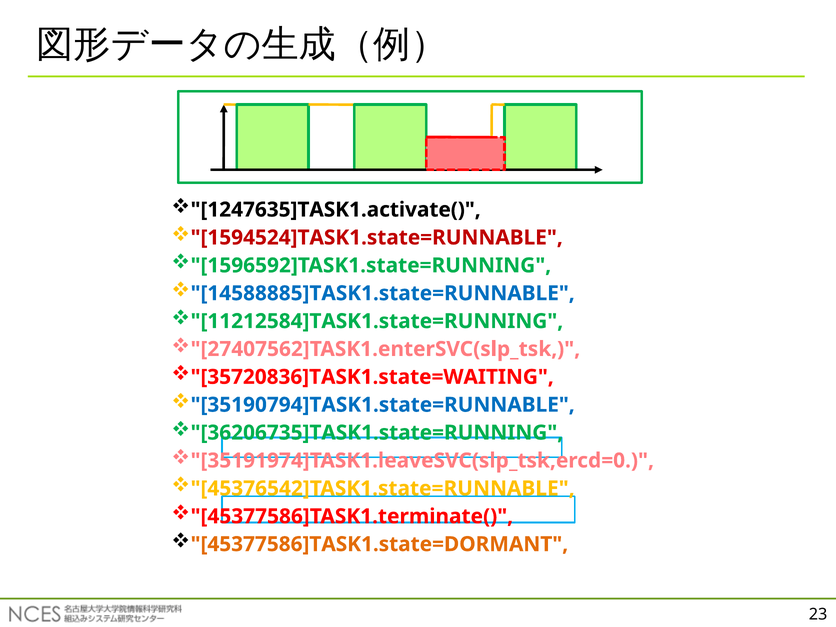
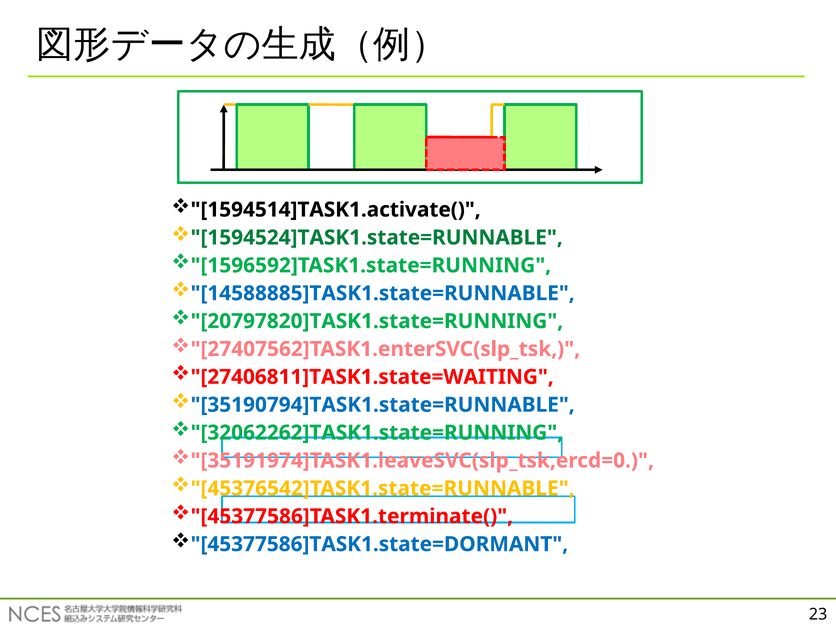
1247635]TASK1.activate(: 1247635]TASK1.activate( -> 1594514]TASK1.activate(
1594524]TASK1.state=RUNNABLE colour: red -> green
11212584]TASK1.state=RUNNING: 11212584]TASK1.state=RUNNING -> 20797820]TASK1.state=RUNNING
35720836]TASK1.state=WAITING: 35720836]TASK1.state=WAITING -> 27406811]TASK1.state=WAITING
36206735]TASK1.state=RUNNING: 36206735]TASK1.state=RUNNING -> 32062262]TASK1.state=RUNNING
45377586]TASK1.state=DORMANT colour: orange -> blue
